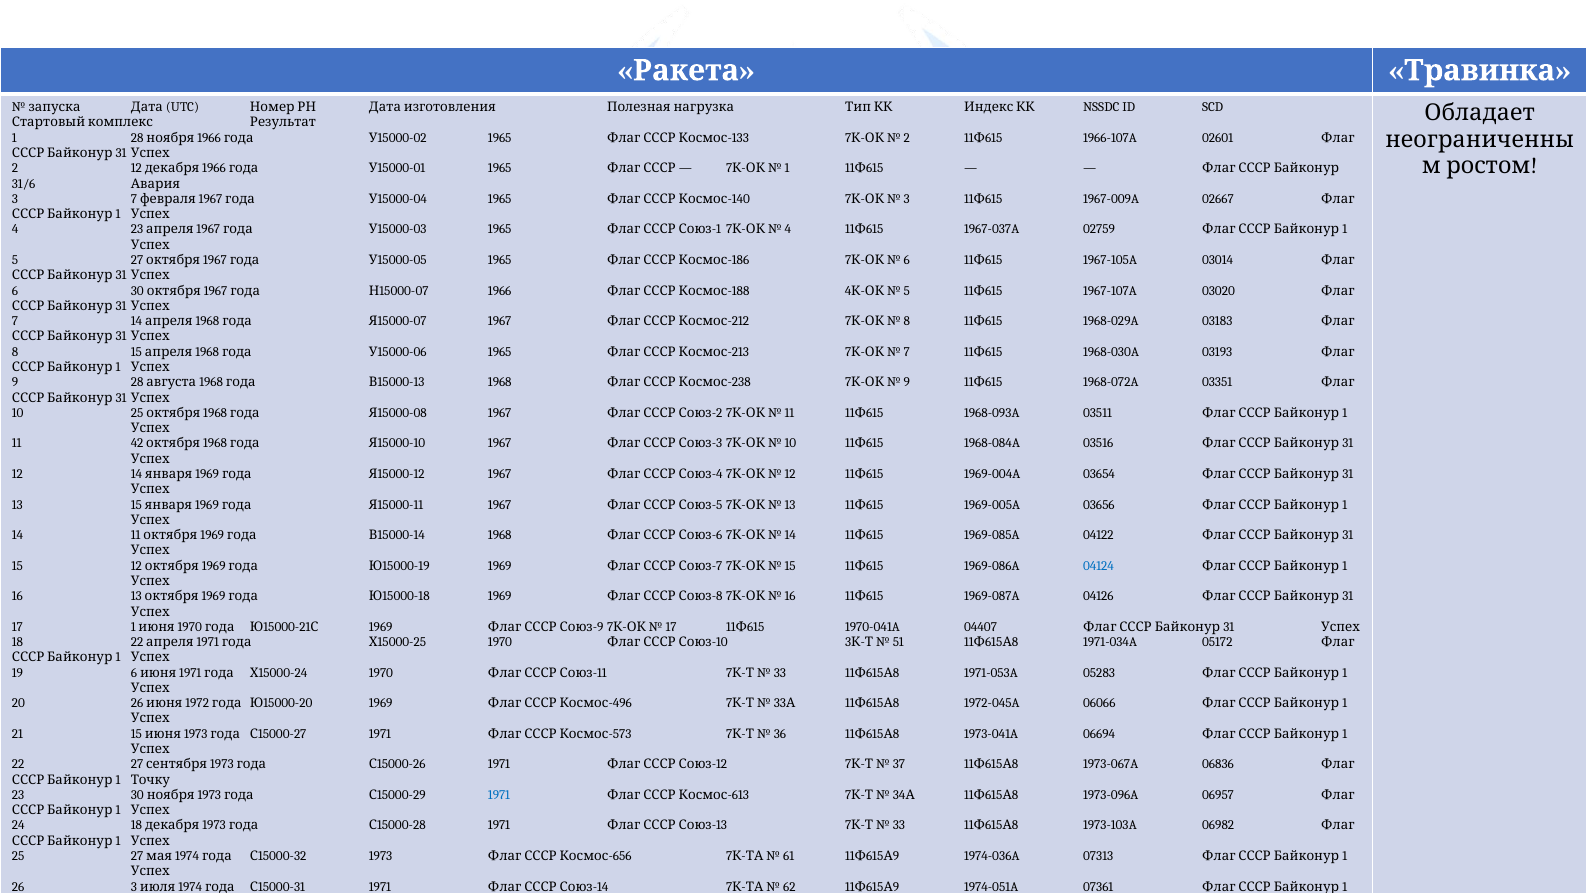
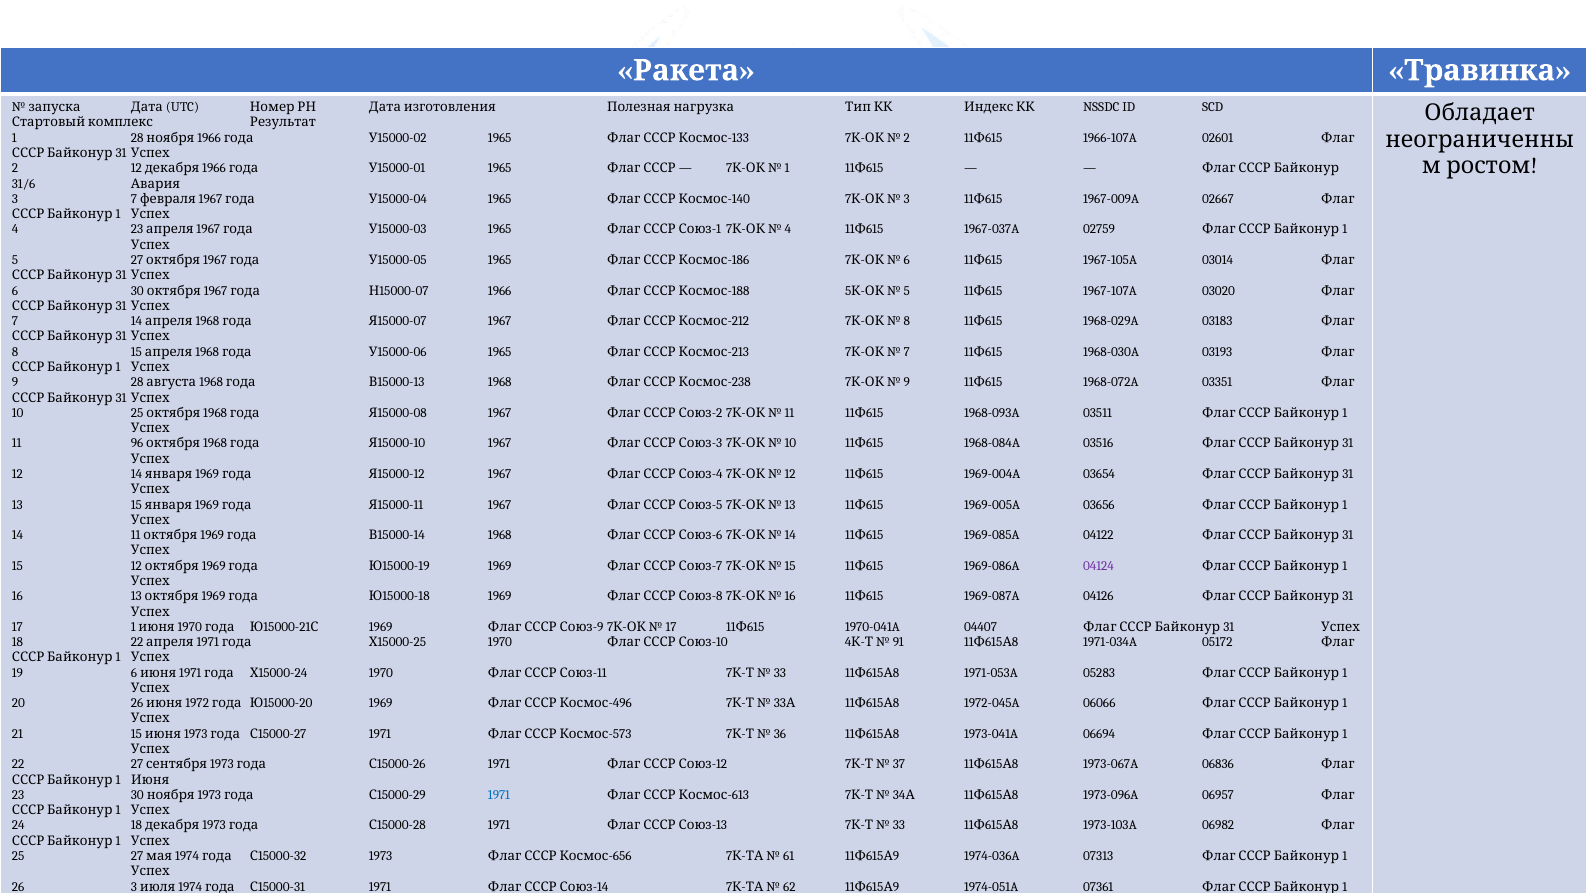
4 at (848, 291): 4 -> 5
42: 42 -> 96
04124 colour: blue -> purple
3 at (848, 642): 3 -> 4
51: 51 -> 91
Точку at (150, 779): Точку -> Июня
